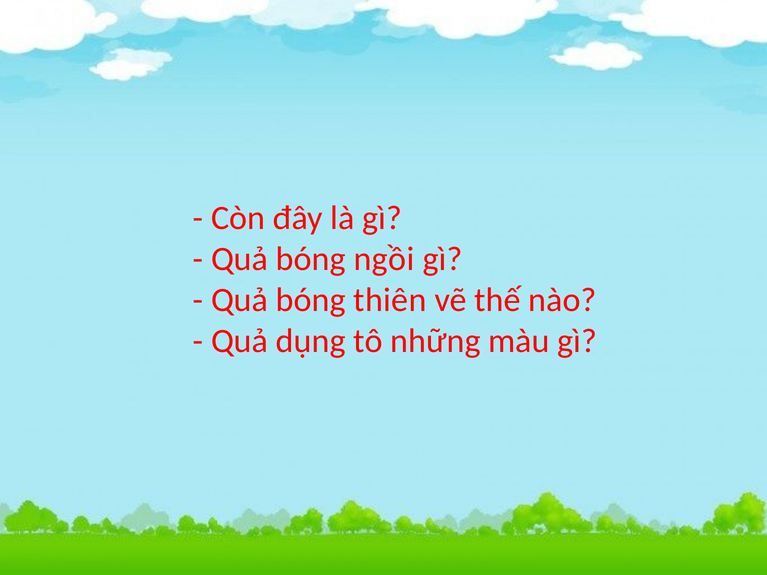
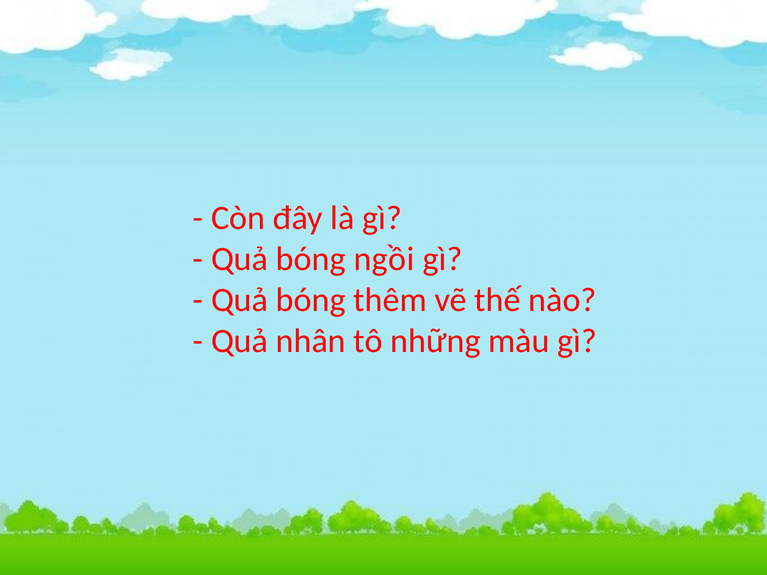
thiên: thiên -> thêm
dụng: dụng -> nhân
